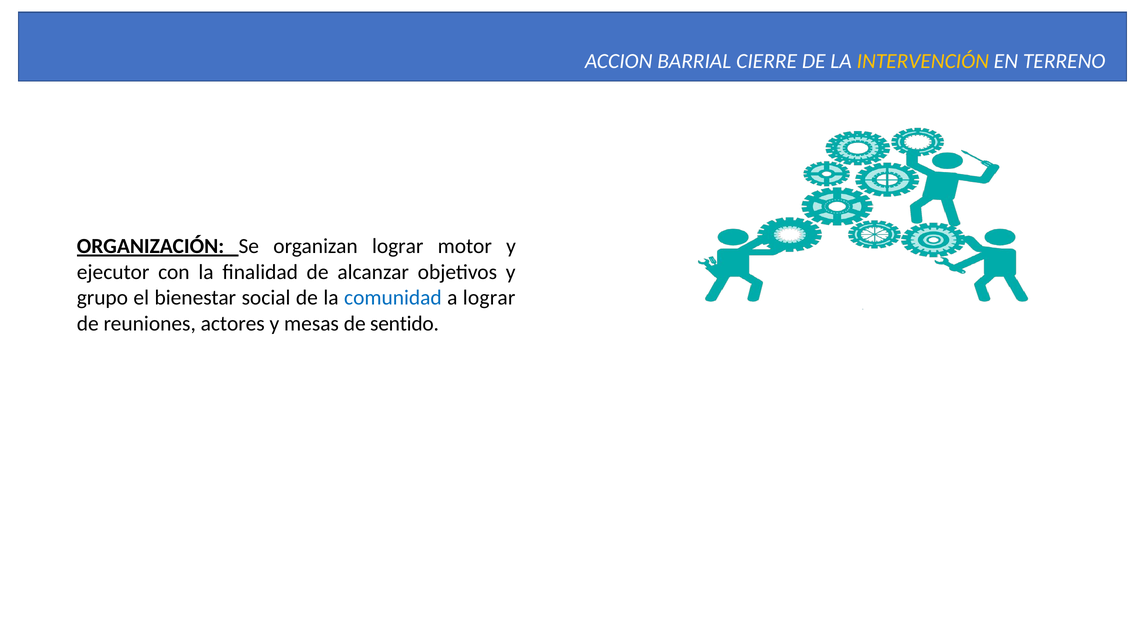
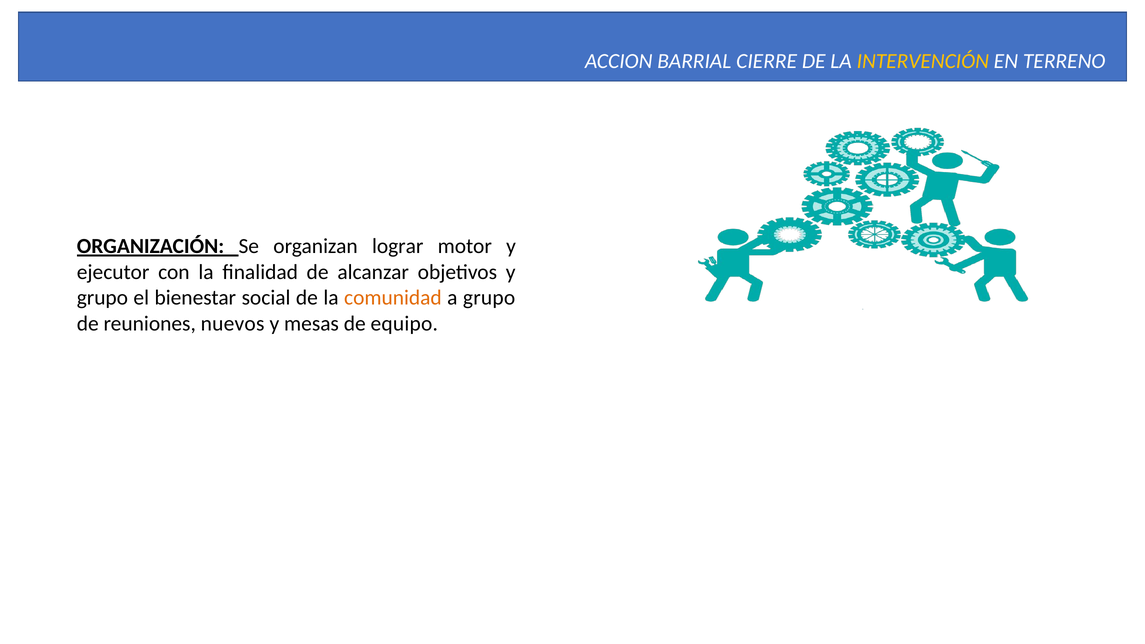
comunidad colour: blue -> orange
a lograr: lograr -> grupo
actores: actores -> nuevos
sentido: sentido -> equipo
